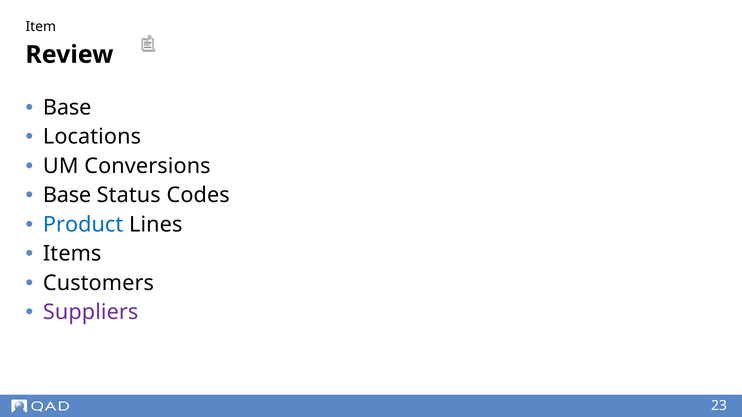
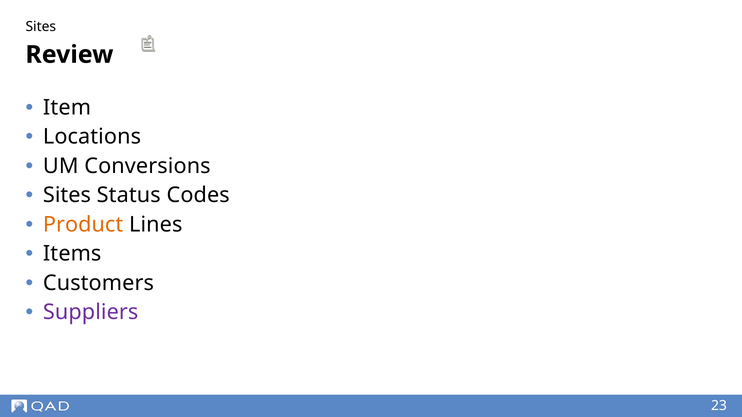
Item at (41, 27): Item -> Sites
Base at (67, 108): Base -> Item
Base at (67, 195): Base -> Sites
Product colour: blue -> orange
